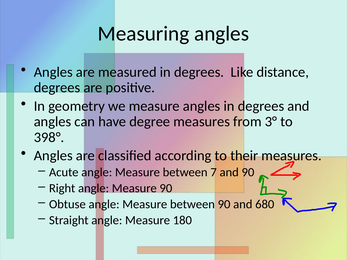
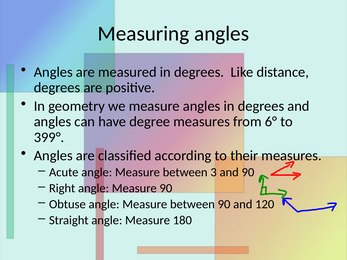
3°: 3° -> 6°
398°: 398° -> 399°
7: 7 -> 3
680: 680 -> 120
